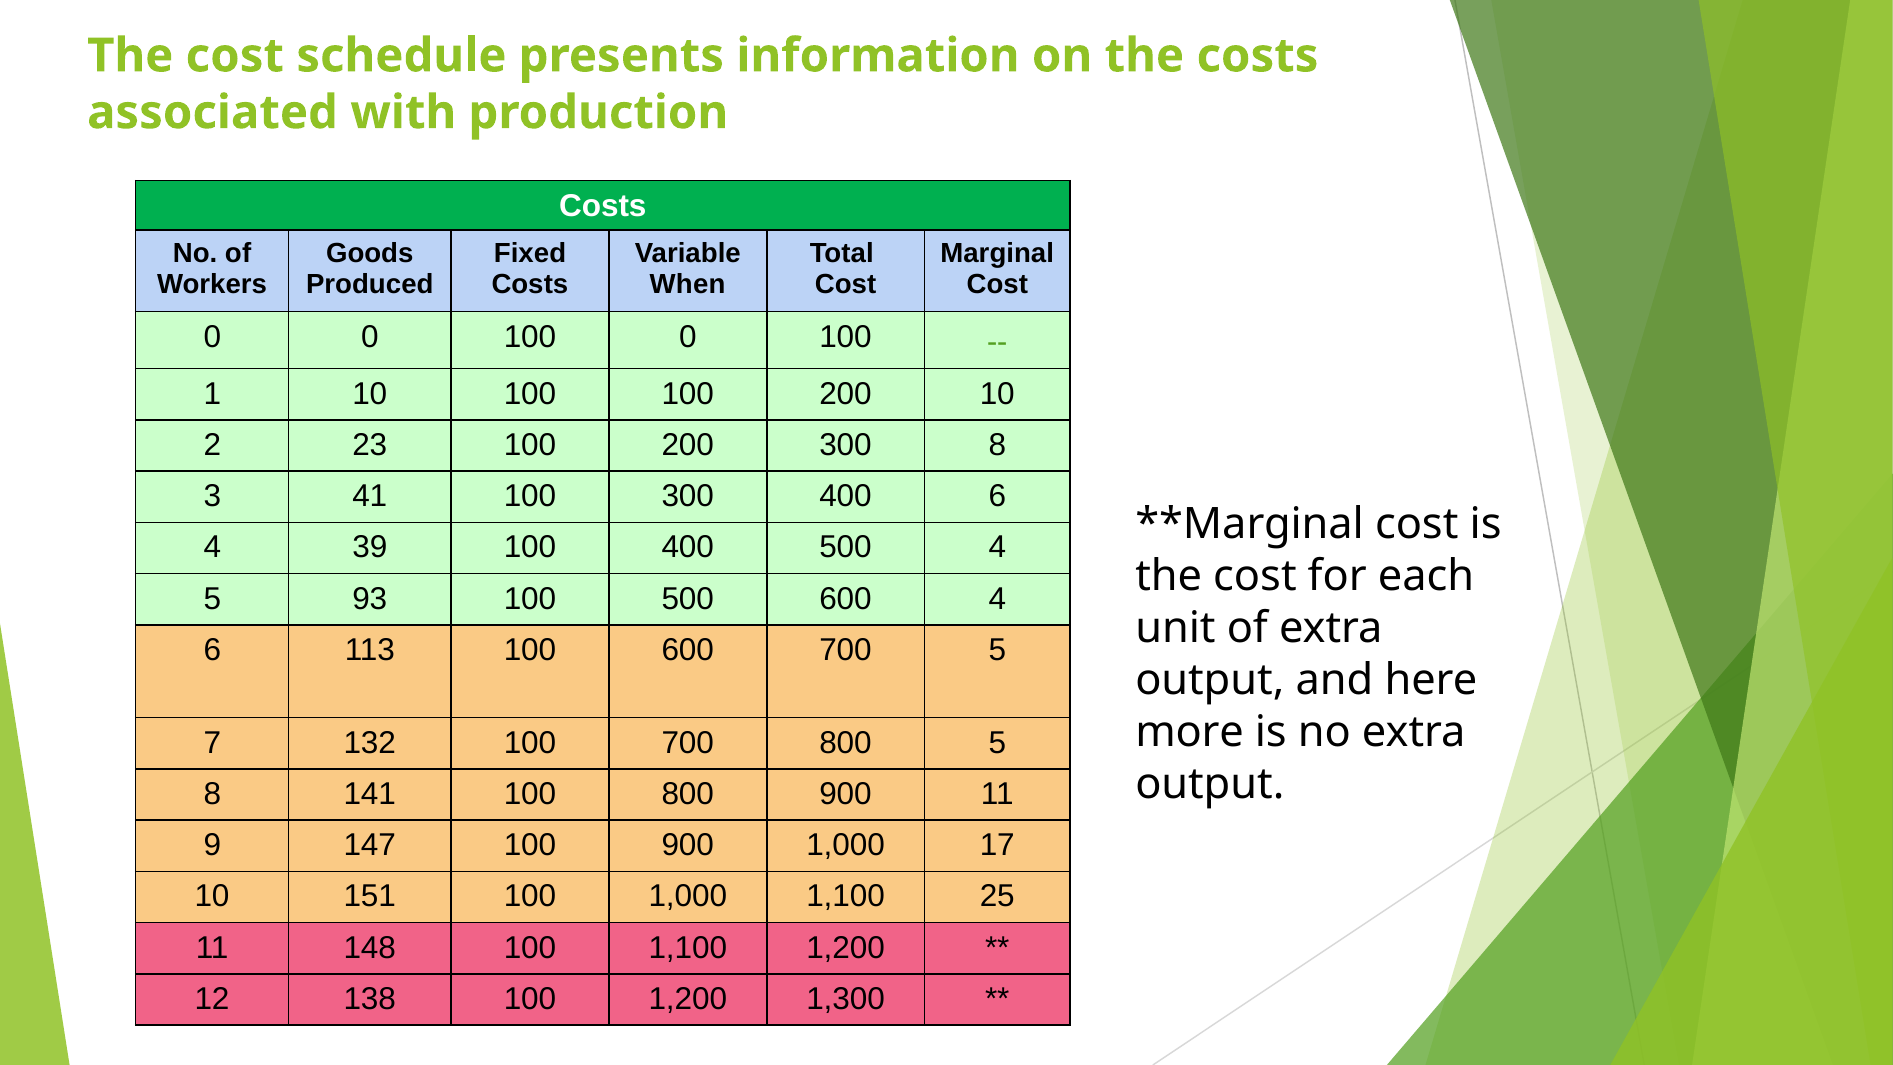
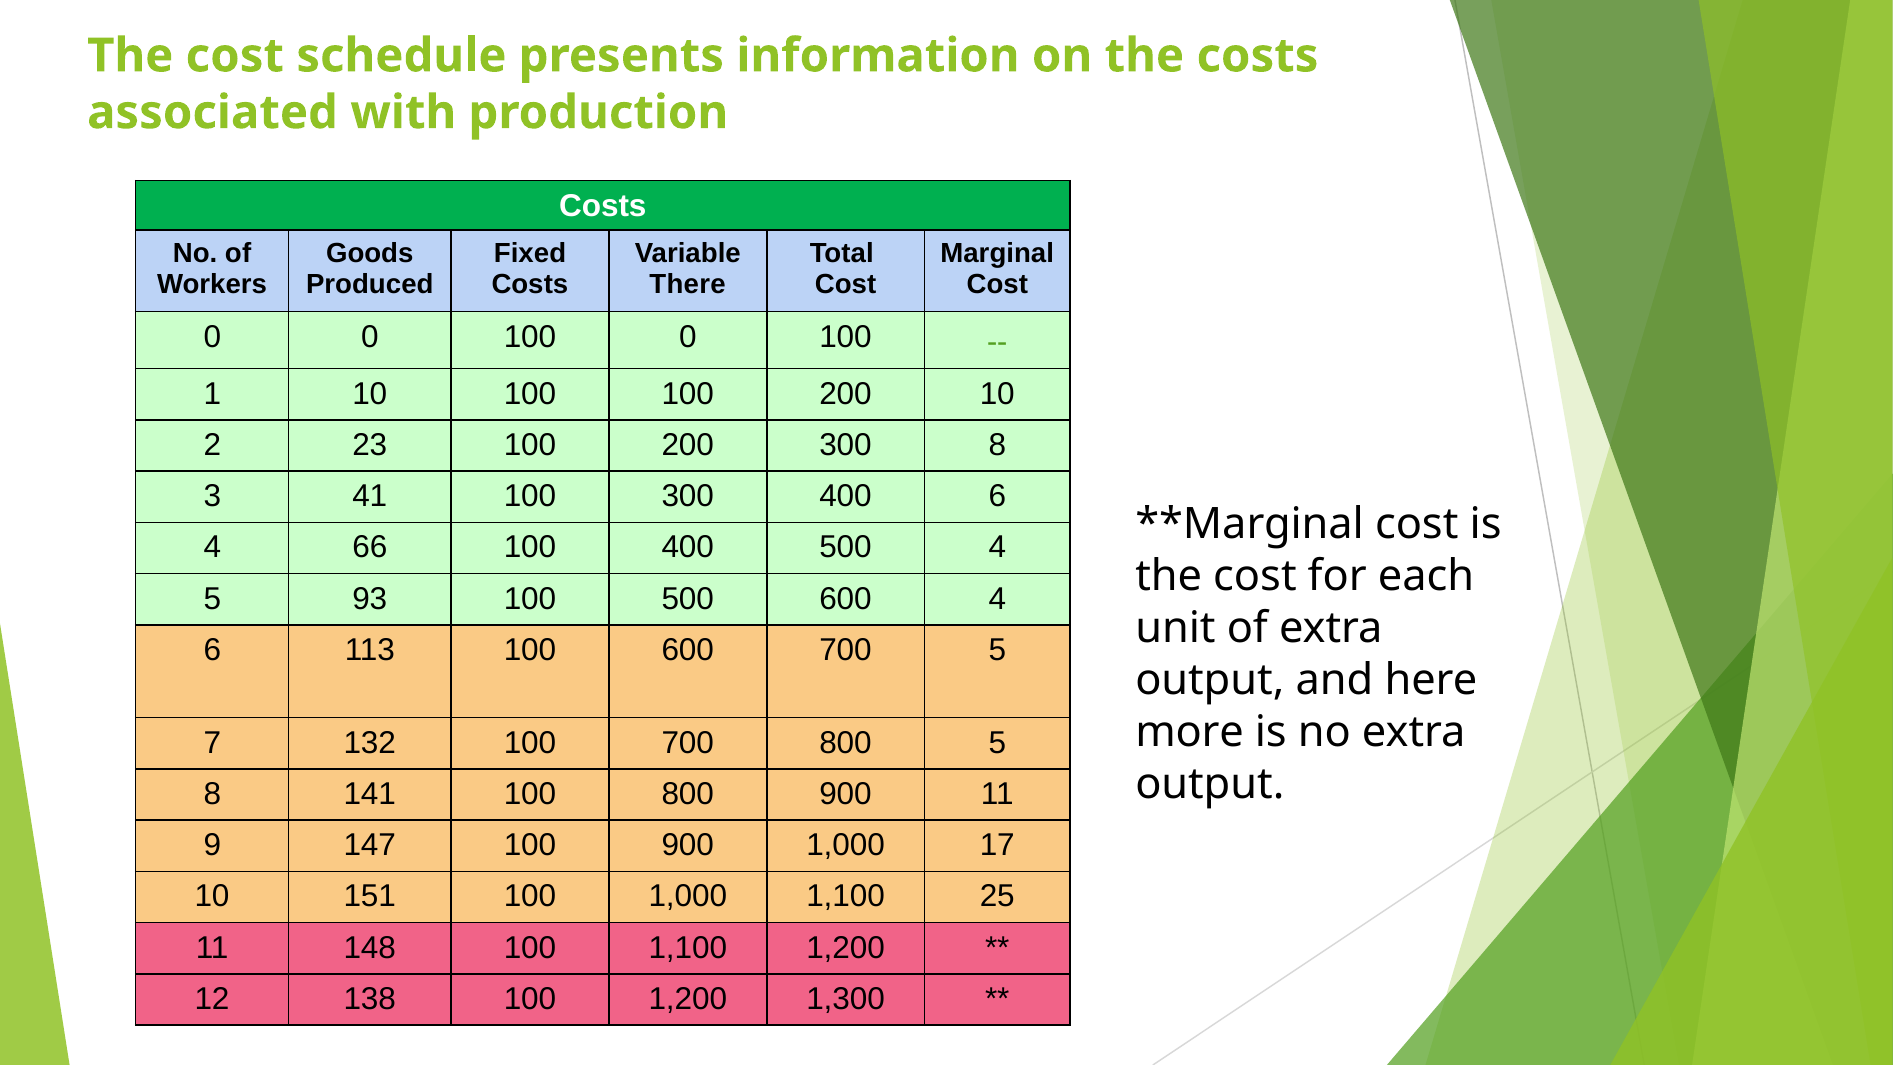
When: When -> There
39: 39 -> 66
